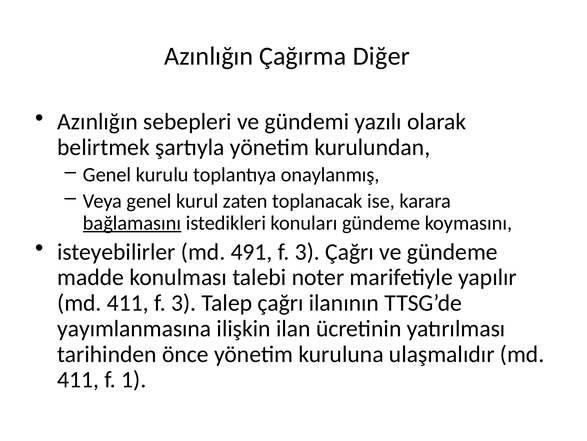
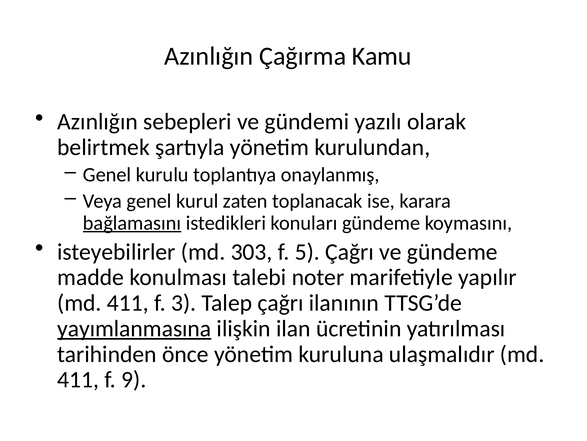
Diğer: Diğer -> Kamu
491: 491 -> 303
3 at (307, 251): 3 -> 5
yayımlanmasına underline: none -> present
1: 1 -> 9
